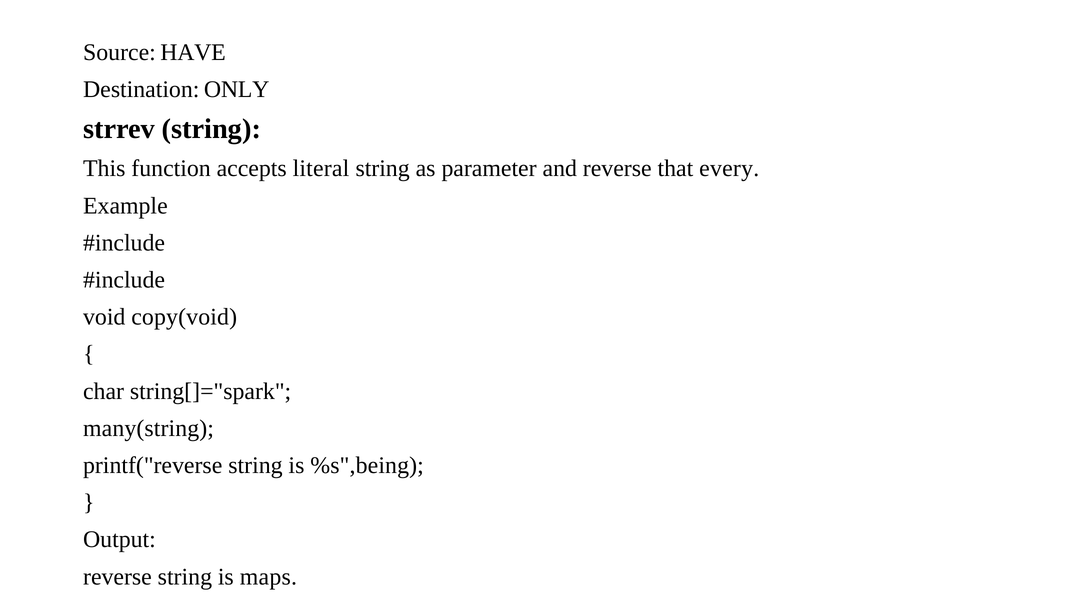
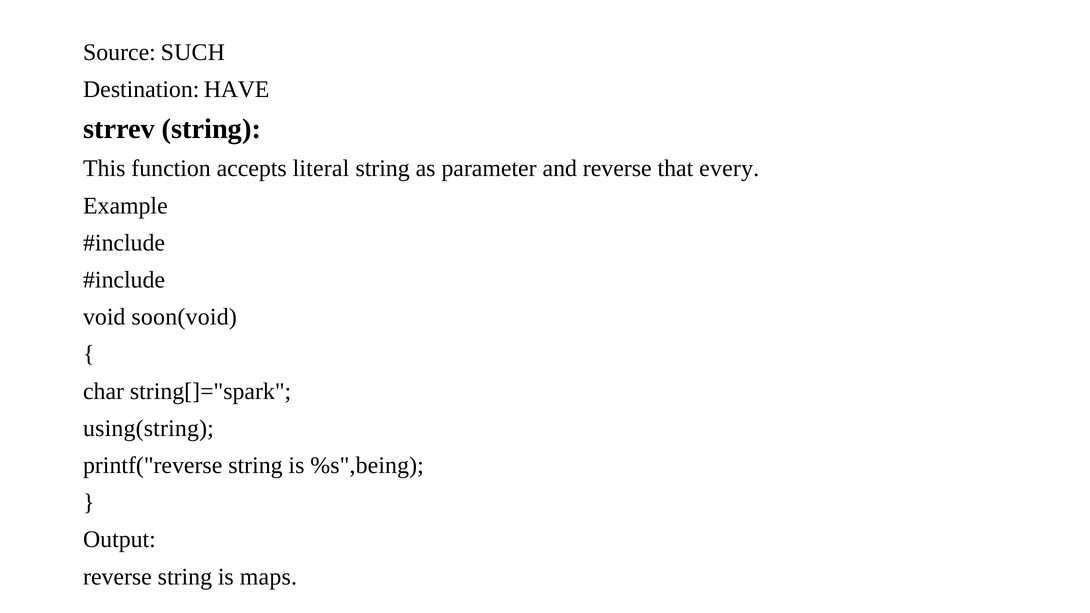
HAVE: HAVE -> SUCH
ONLY: ONLY -> HAVE
copy(void: copy(void -> soon(void
many(string: many(string -> using(string
